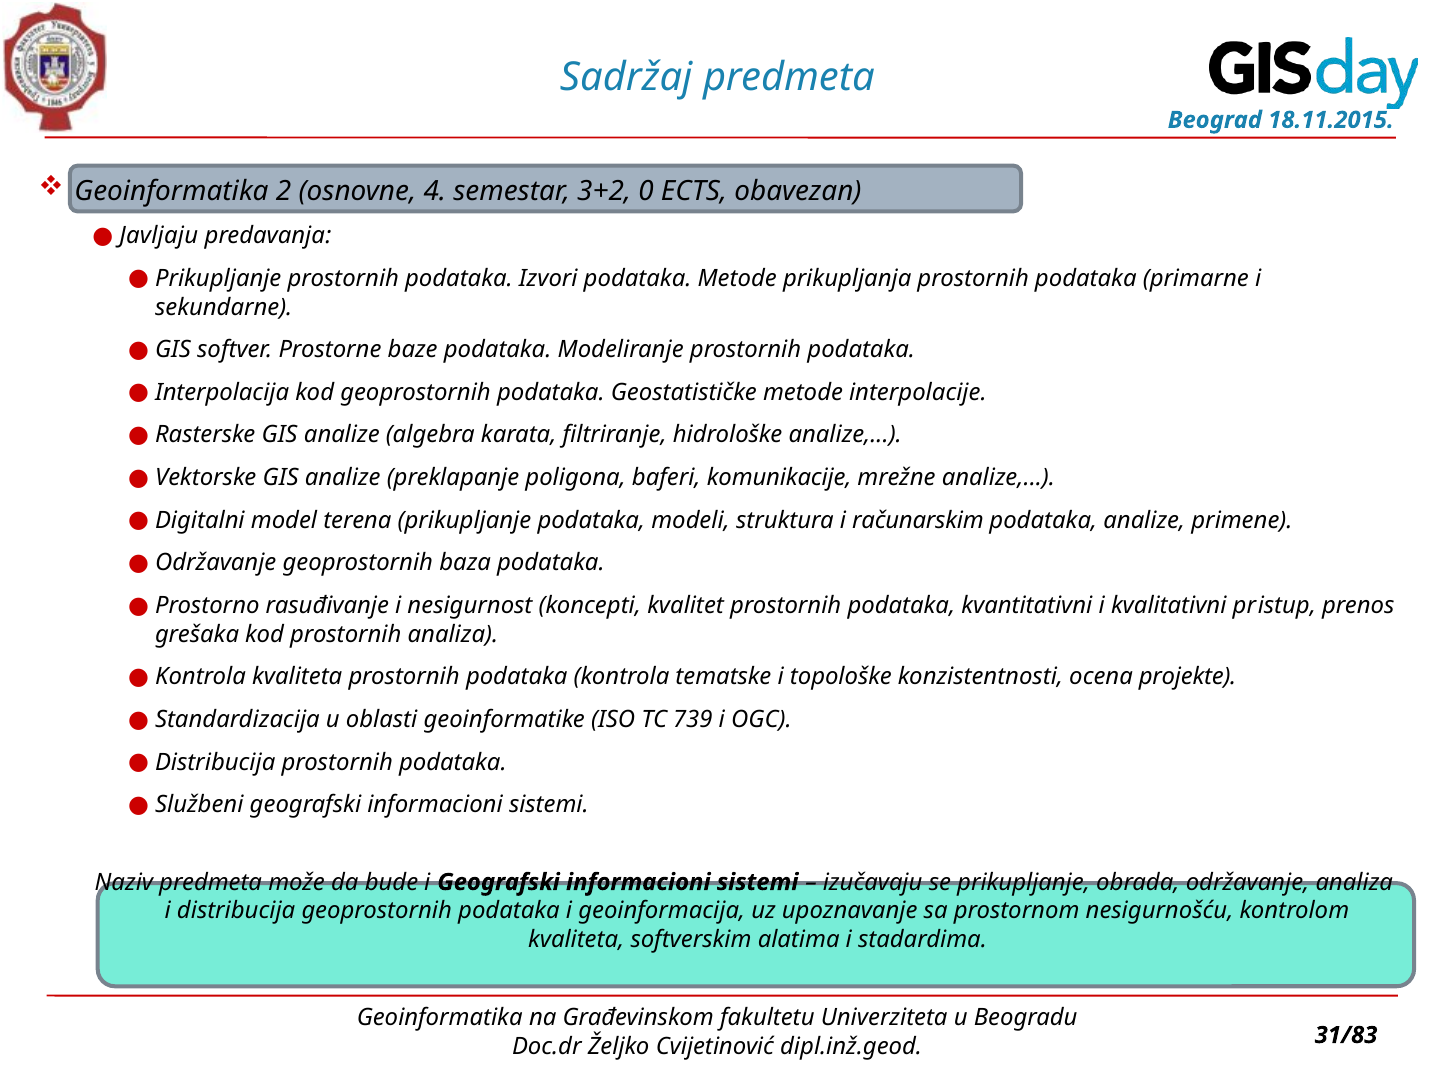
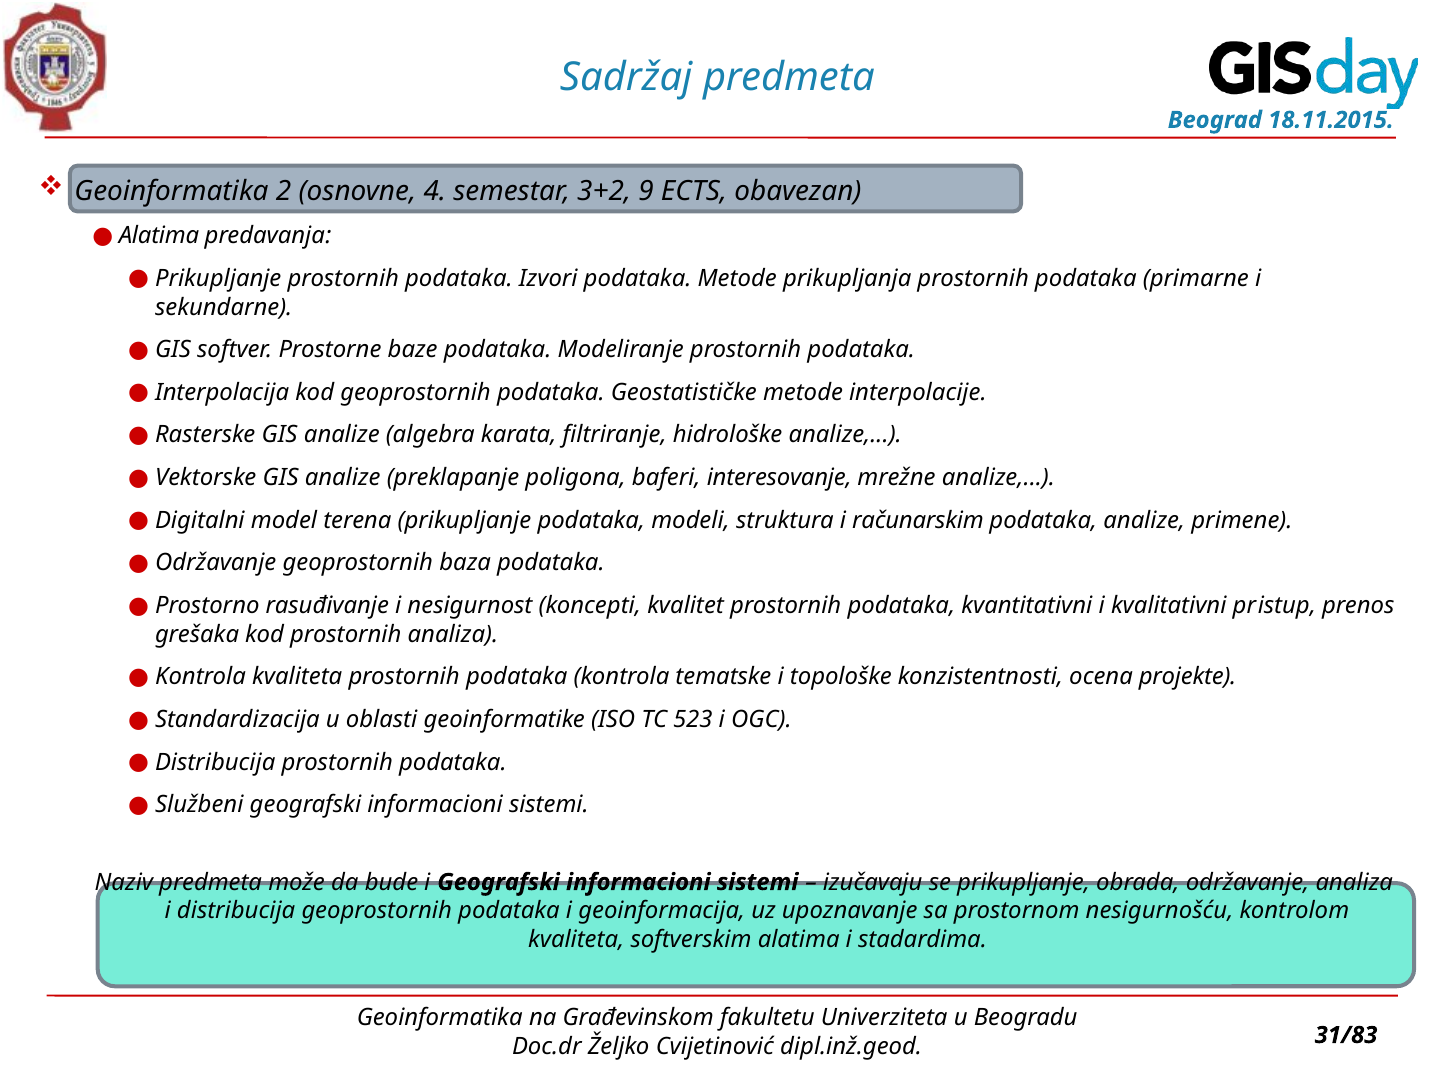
0: 0 -> 9
Javljaju at (159, 236): Javljaju -> Alatima
komunikacije: komunikacije -> interesovanje
739: 739 -> 523
